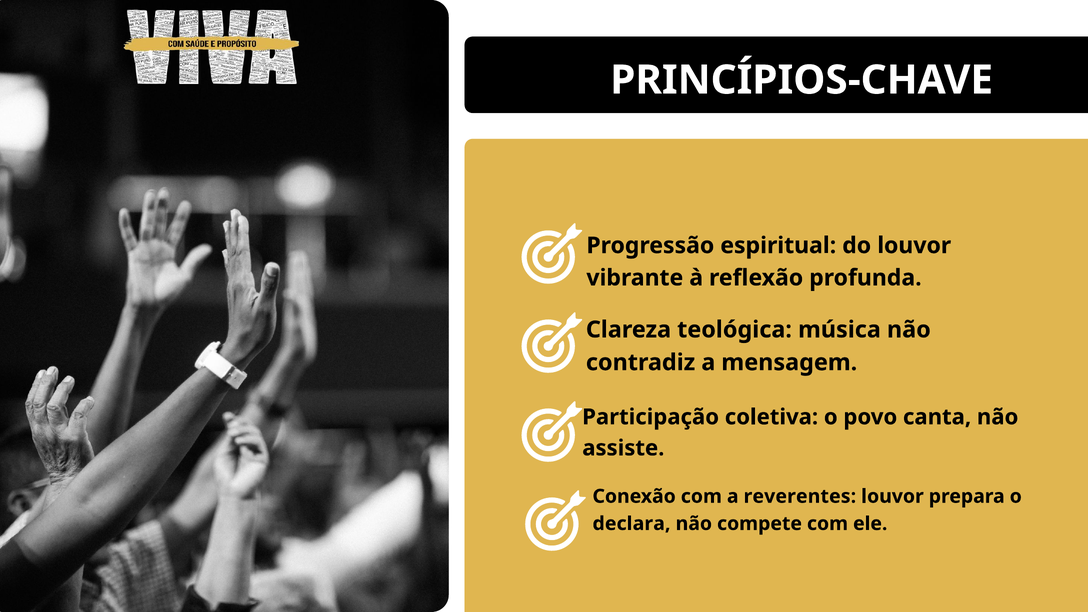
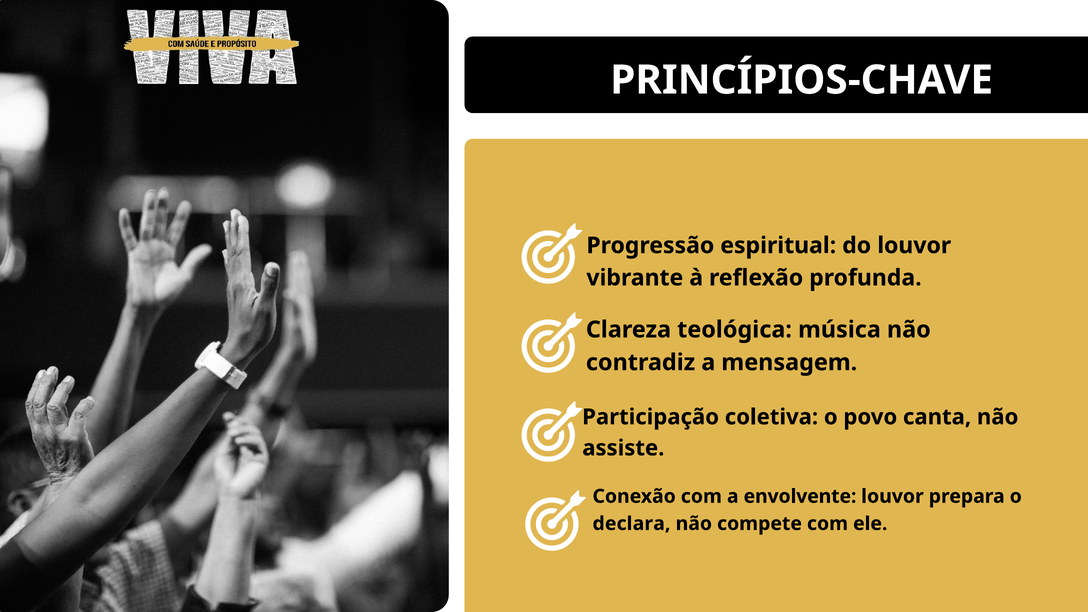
reverentes: reverentes -> envolvente
